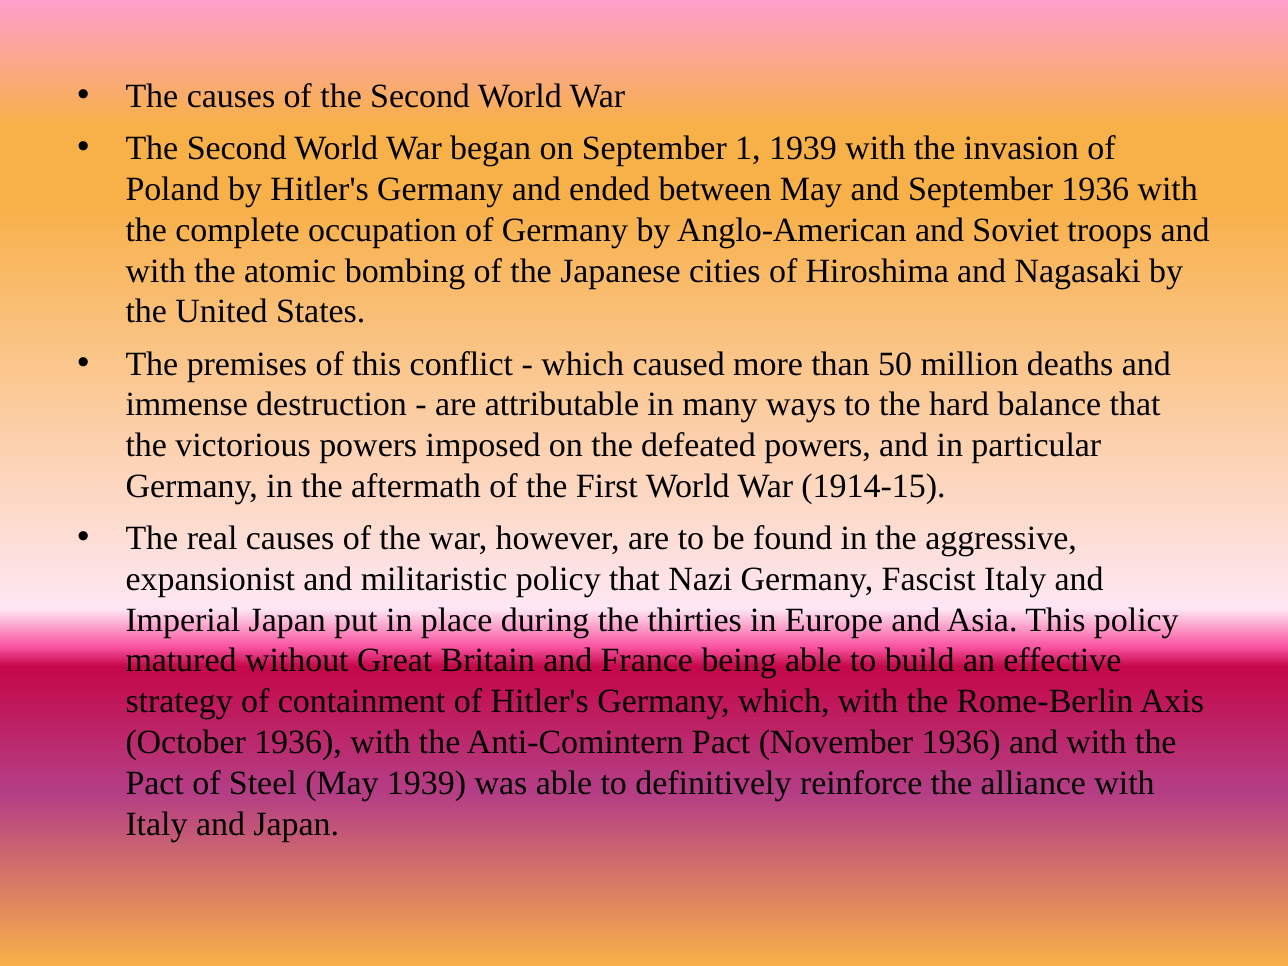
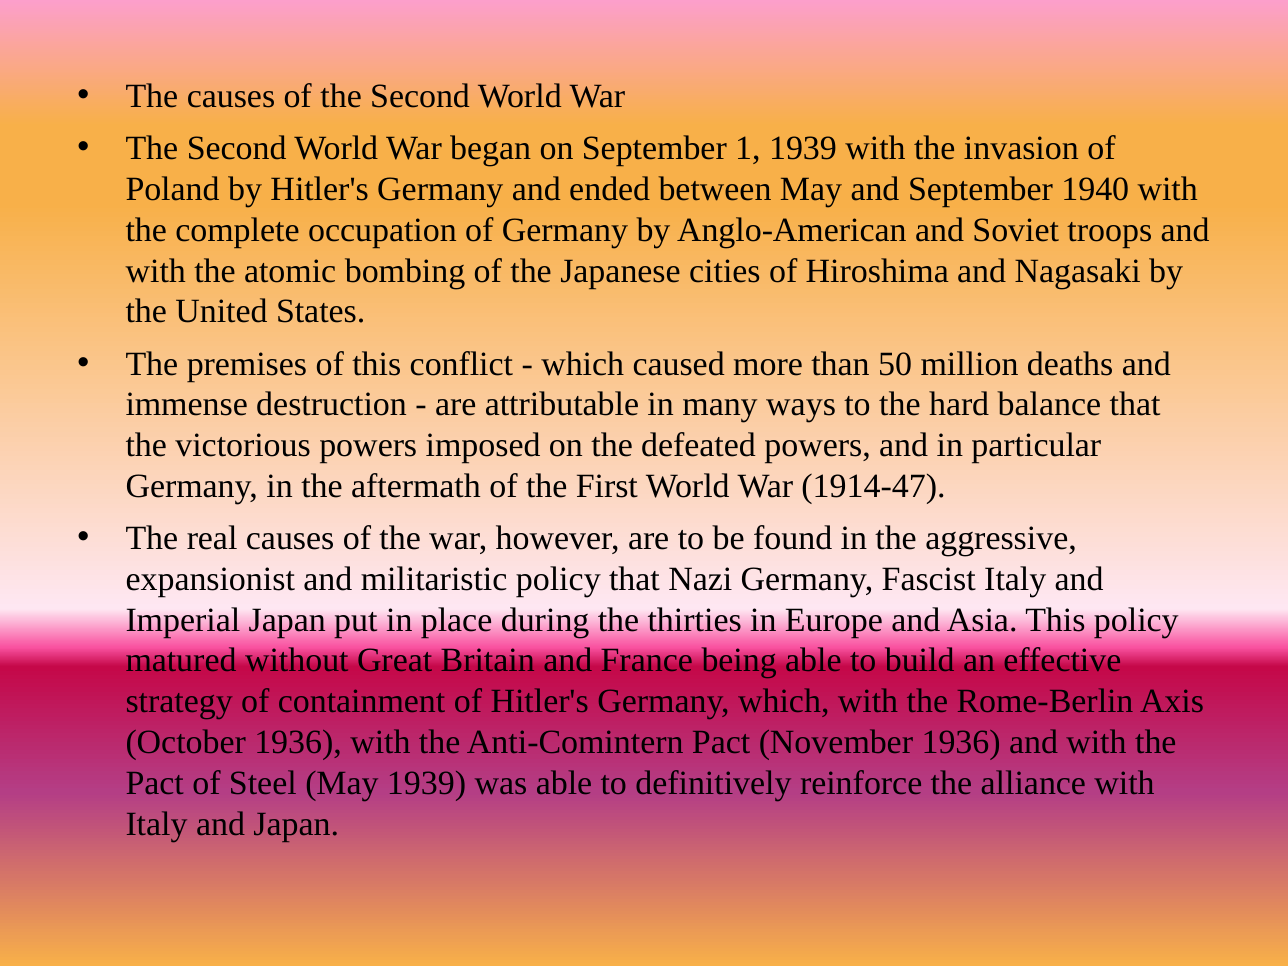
September 1936: 1936 -> 1940
1914-15: 1914-15 -> 1914-47
